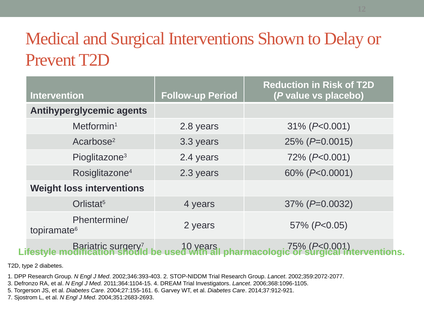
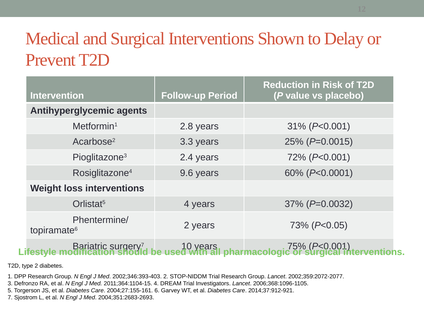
2.3: 2.3 -> 9.6
57%: 57% -> 73%
